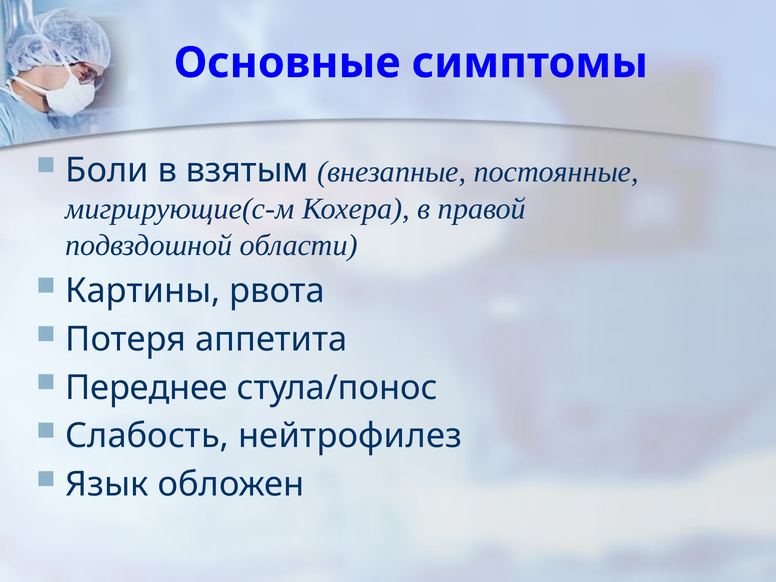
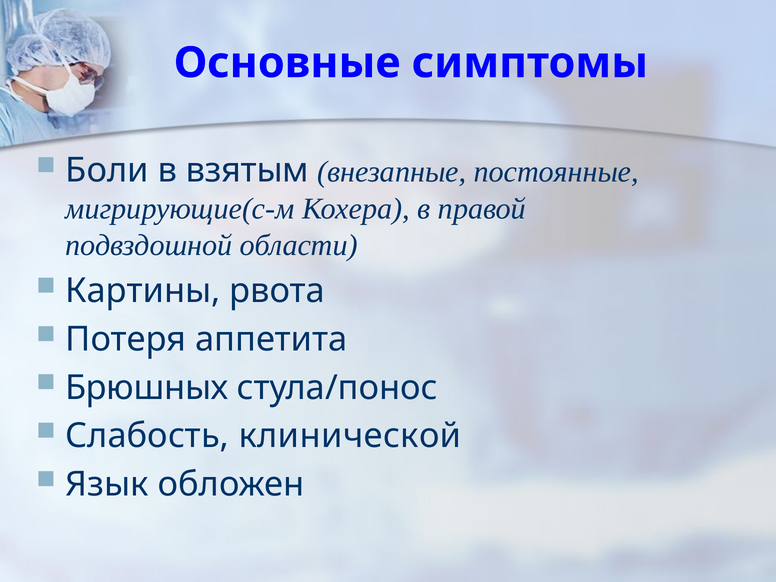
Переднее: Переднее -> Брюшных
нейтрофилез: нейтрофилез -> клинической
